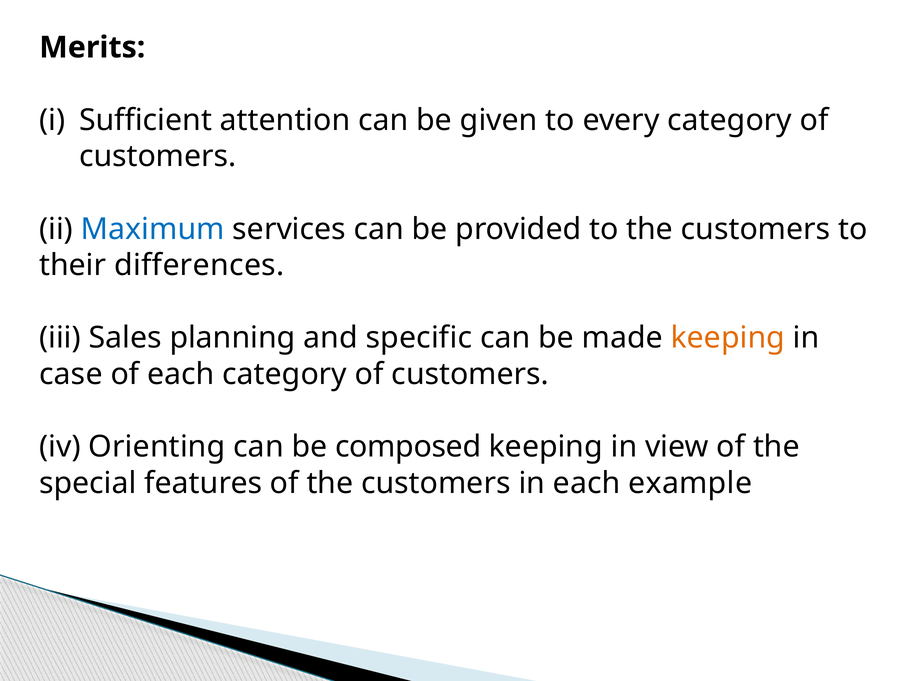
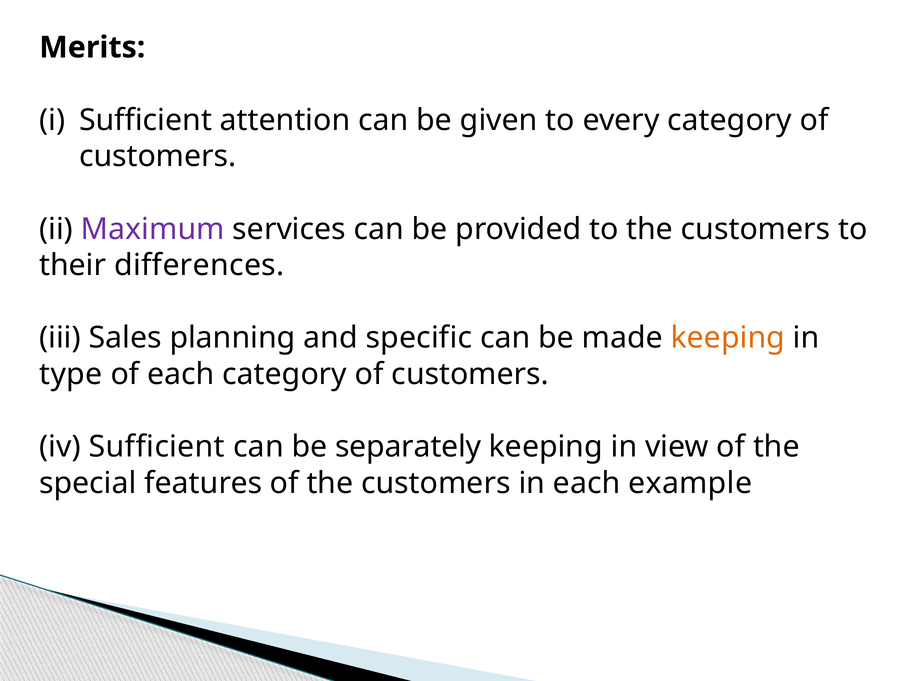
Maximum colour: blue -> purple
case: case -> type
iv Orienting: Orienting -> Sufficient
composed: composed -> separately
